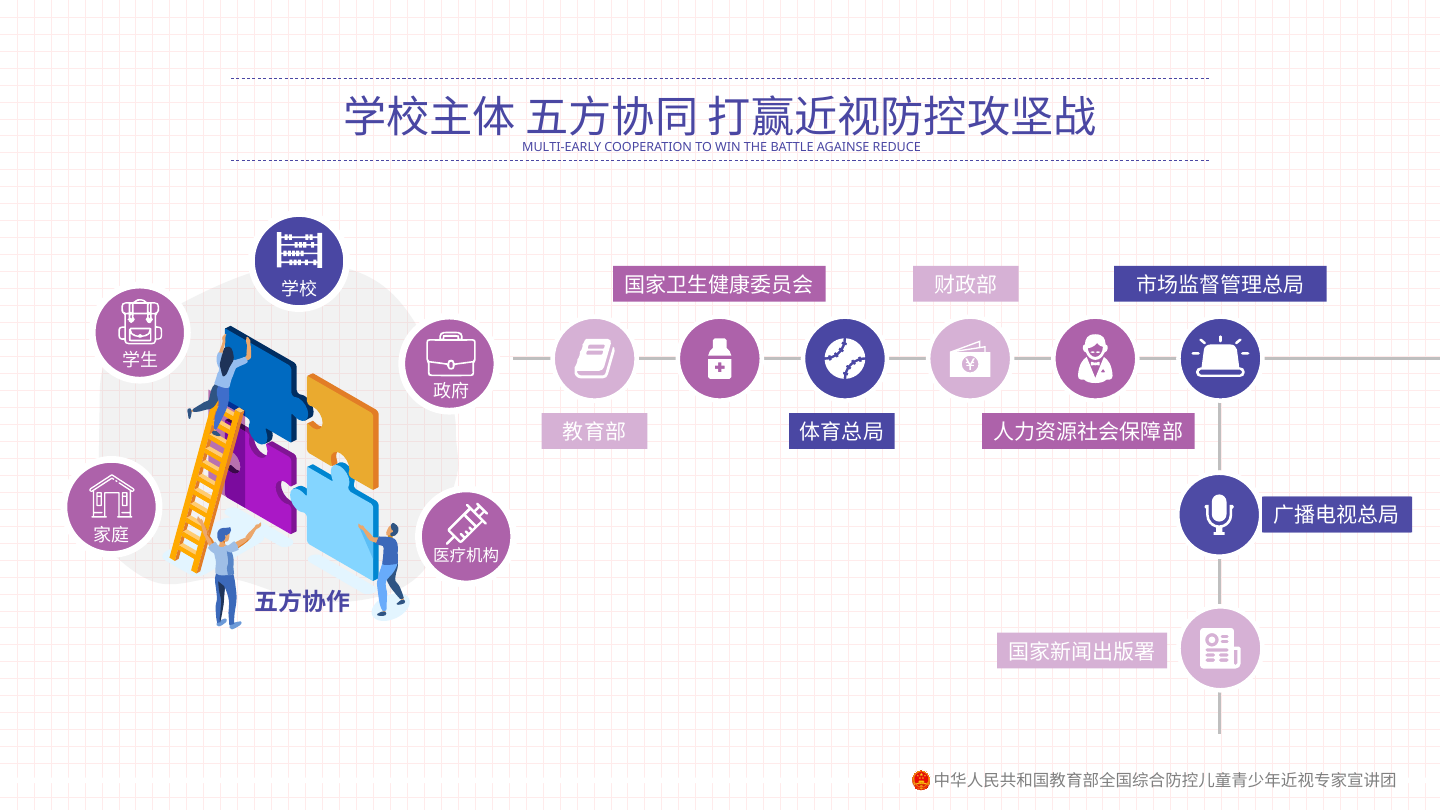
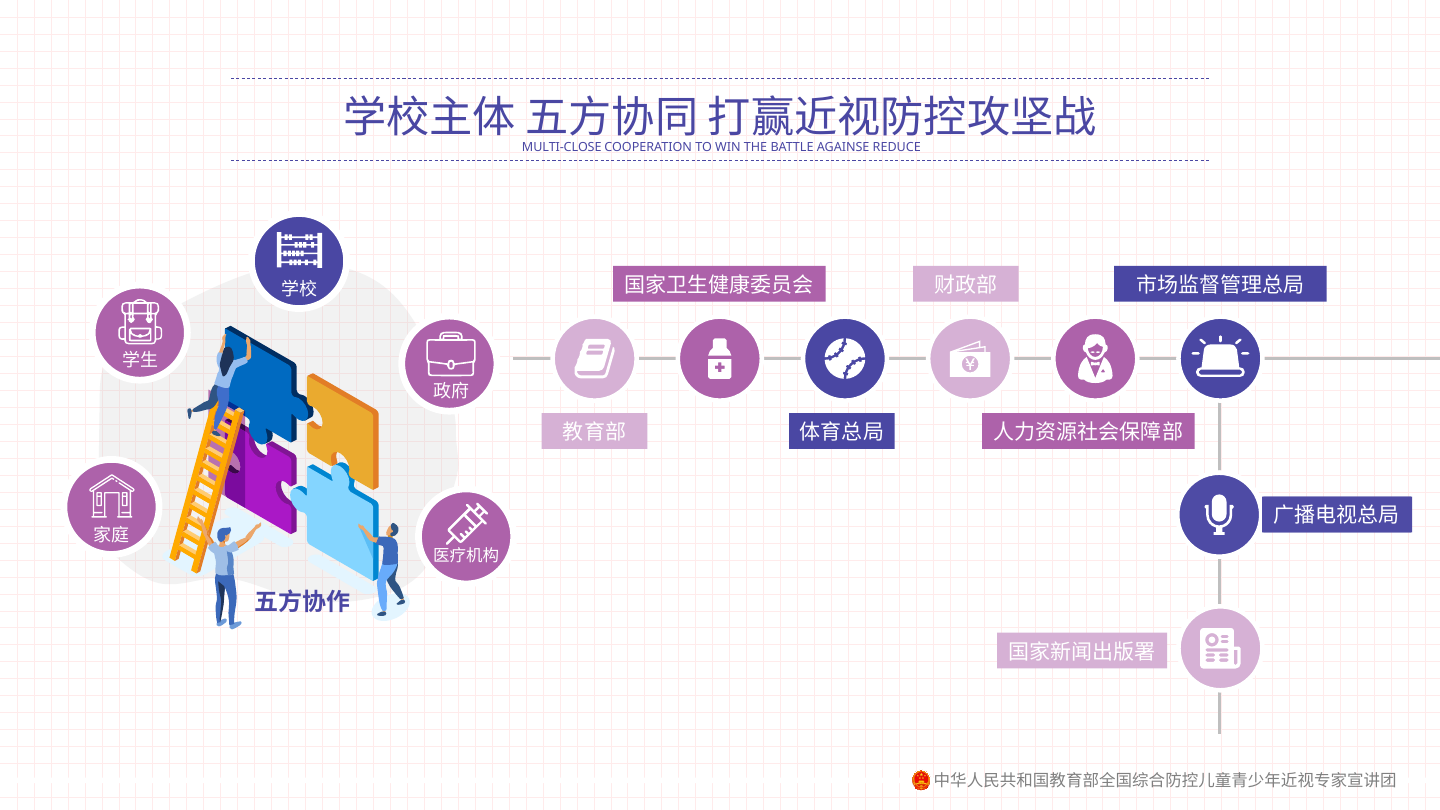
MULTI-EARLY: MULTI-EARLY -> MULTI-CLOSE
